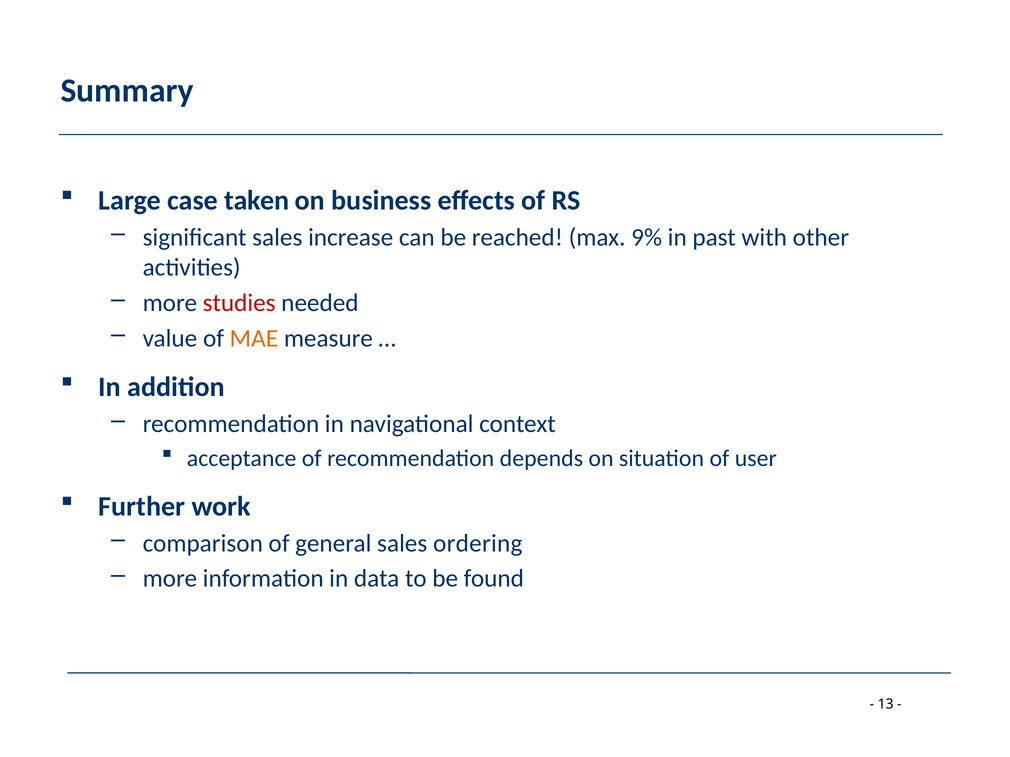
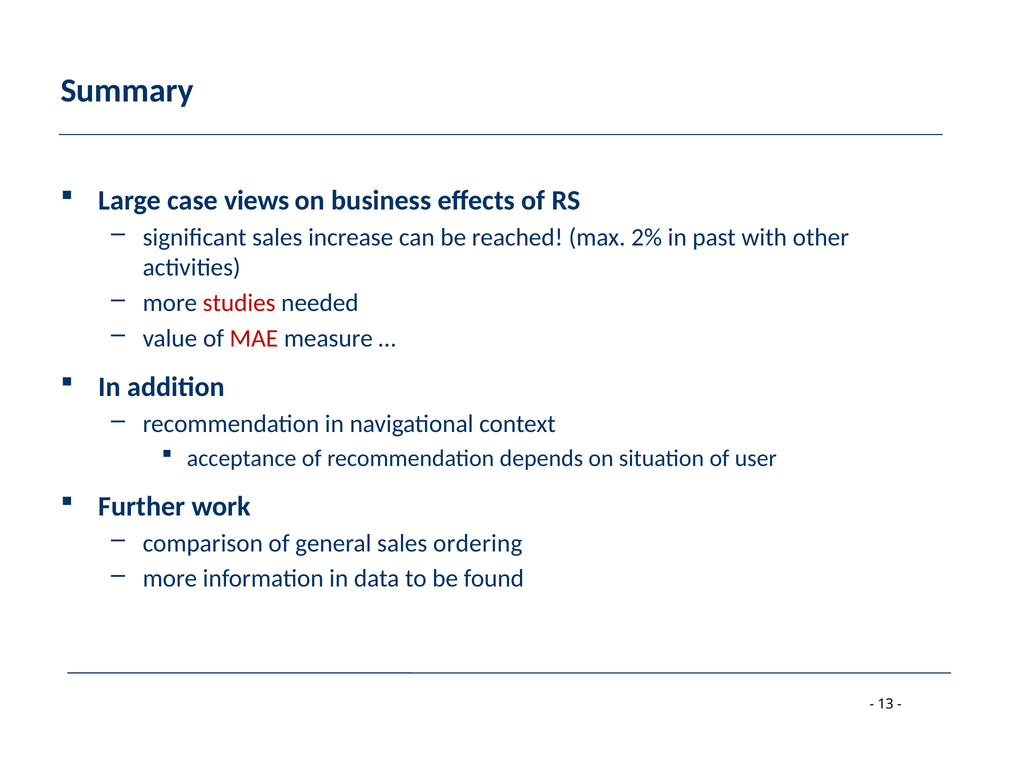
taken: taken -> views
9%: 9% -> 2%
MAE colour: orange -> red
